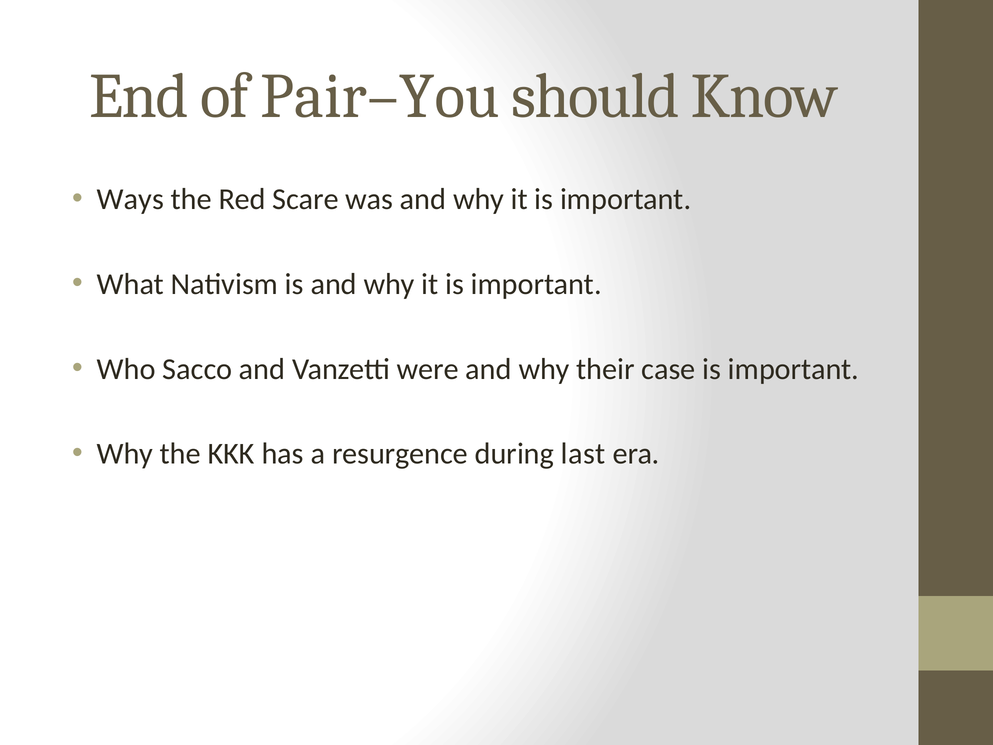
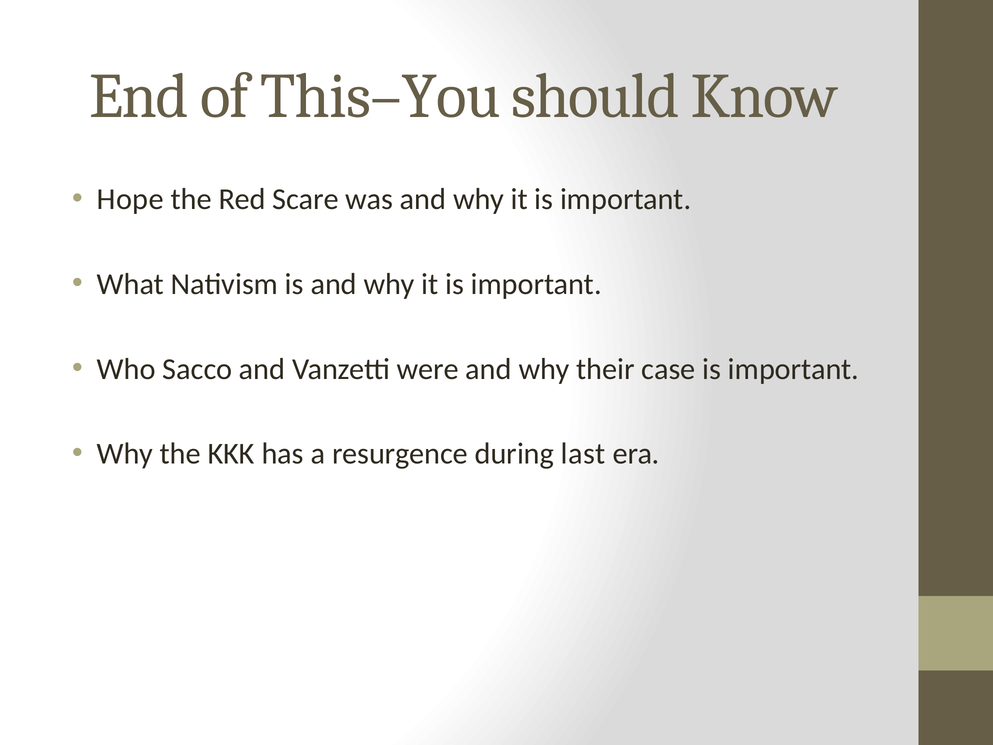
Pair–You: Pair–You -> This–You
Ways: Ways -> Hope
